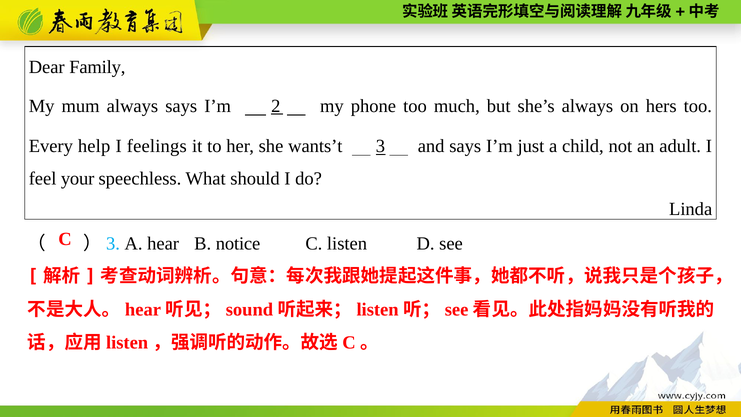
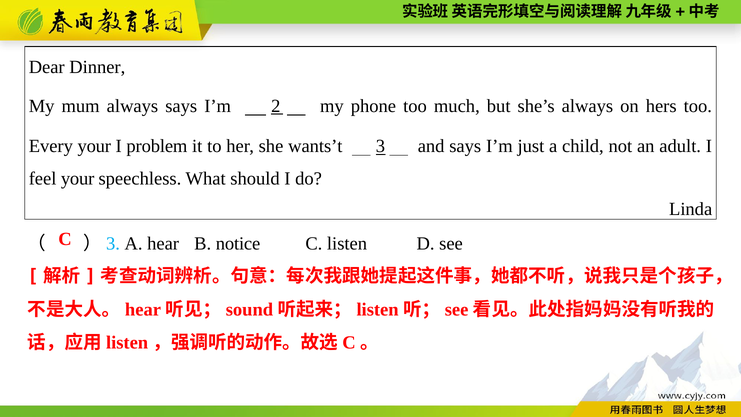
Family: Family -> Dinner
Every help: help -> your
feelings: feelings -> problem
